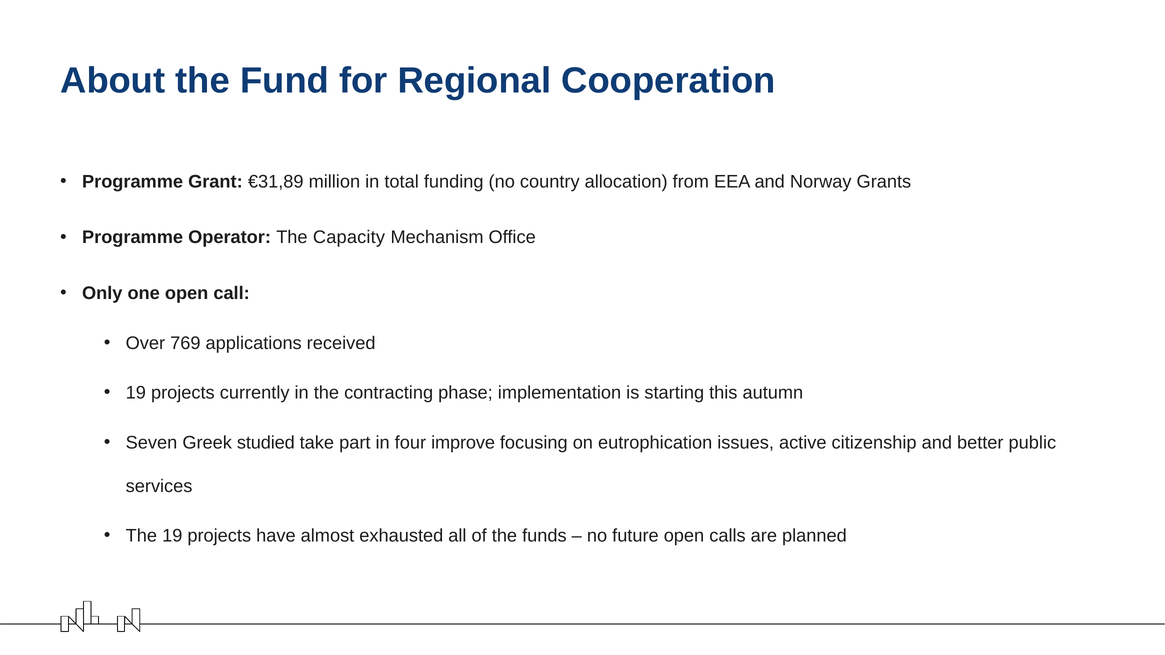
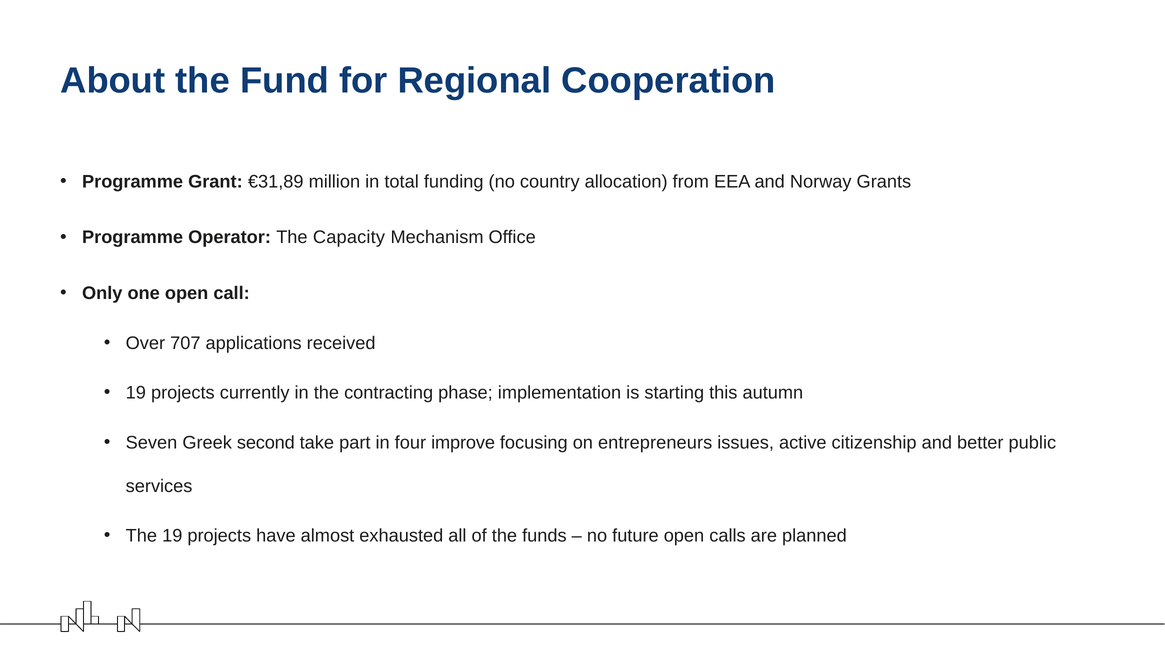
769: 769 -> 707
studied: studied -> second
eutrophication: eutrophication -> entrepreneurs
